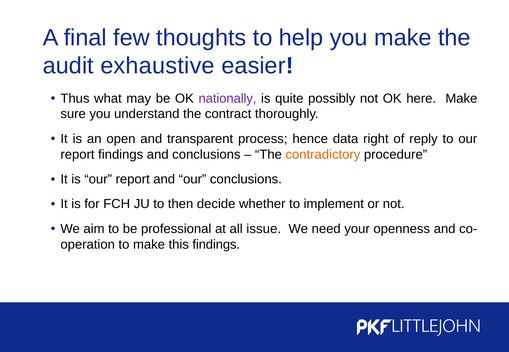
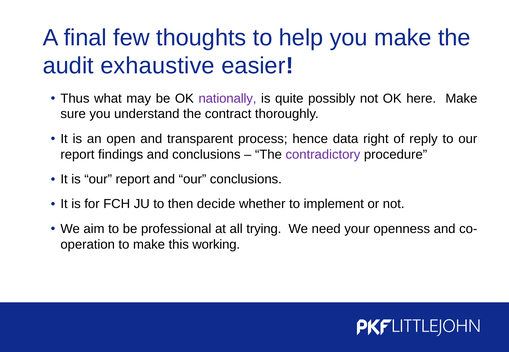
contradictory colour: orange -> purple
issue: issue -> trying
this findings: findings -> working
